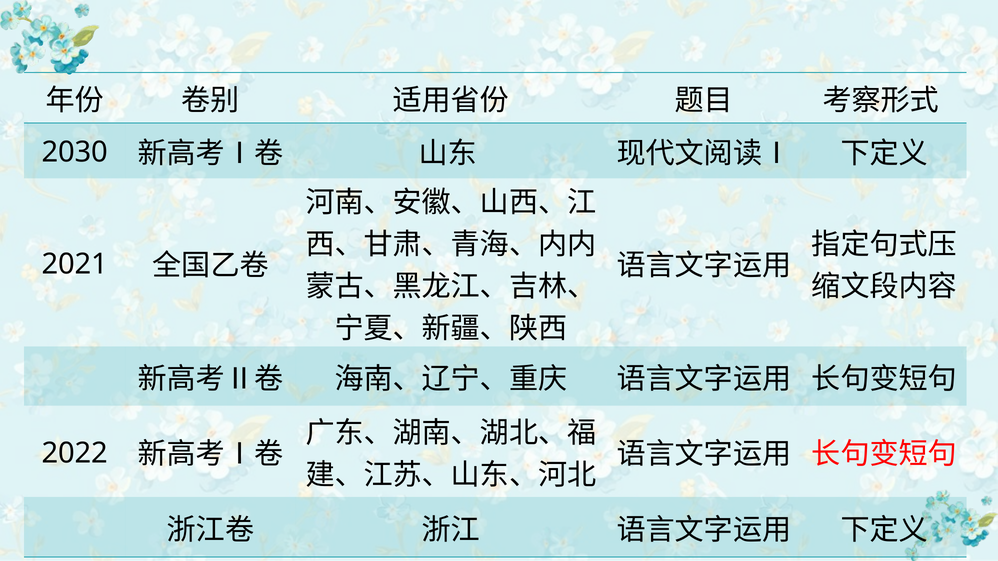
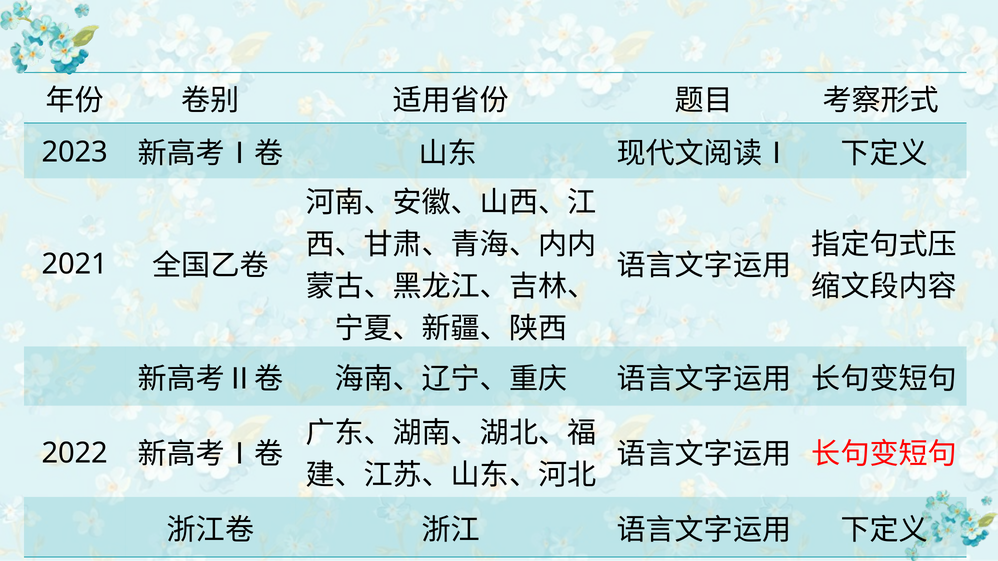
2030: 2030 -> 2023
